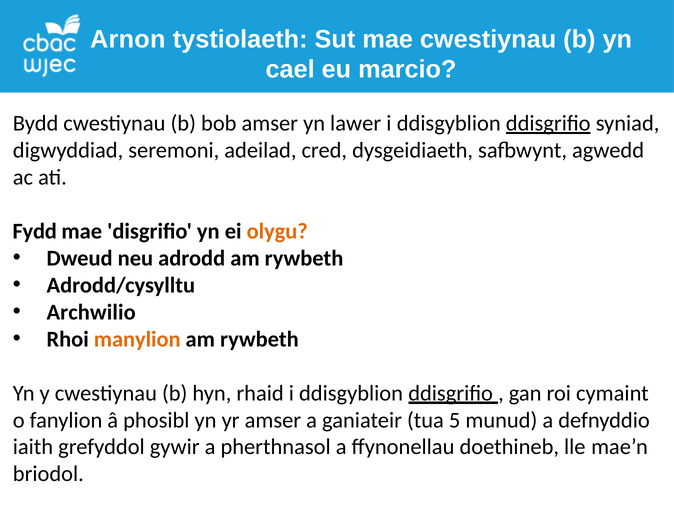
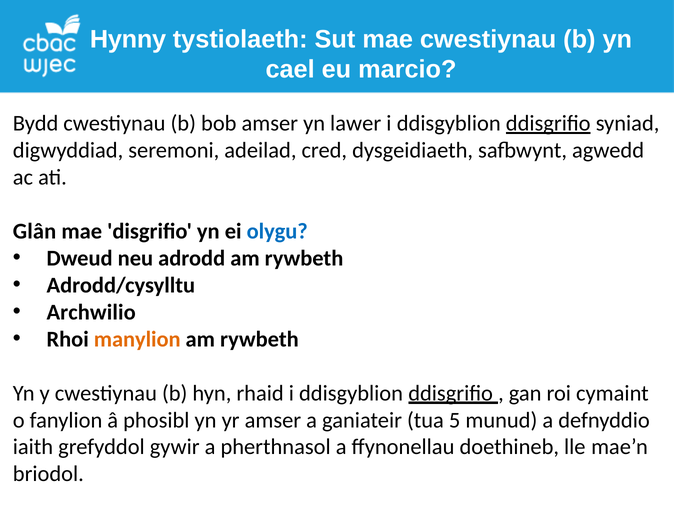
Arnon: Arnon -> Hynny
Fydd: Fydd -> Glân
olygu colour: orange -> blue
